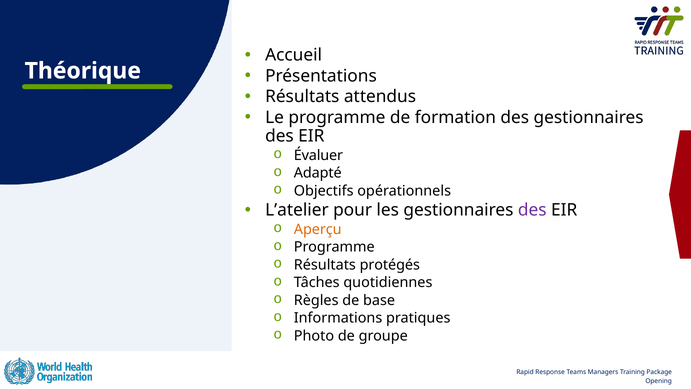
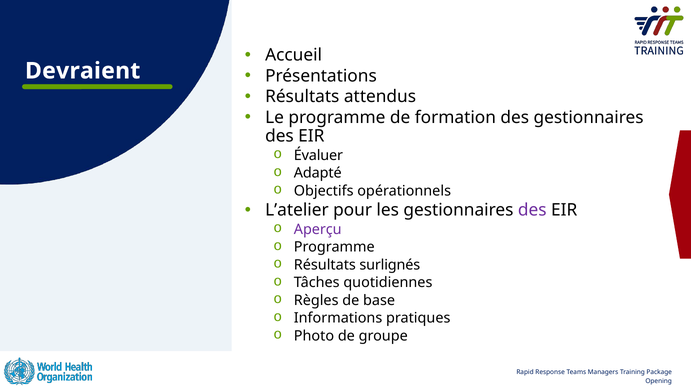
Théorique: Théorique -> Devraient
Aperçu colour: orange -> purple
protégés: protégés -> surlignés
